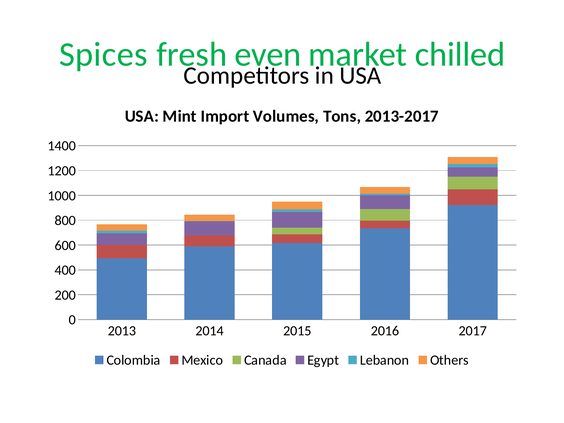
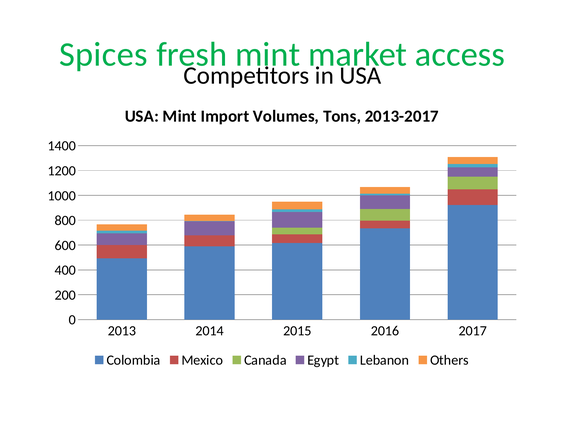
fresh even: even -> mint
chilled: chilled -> access
